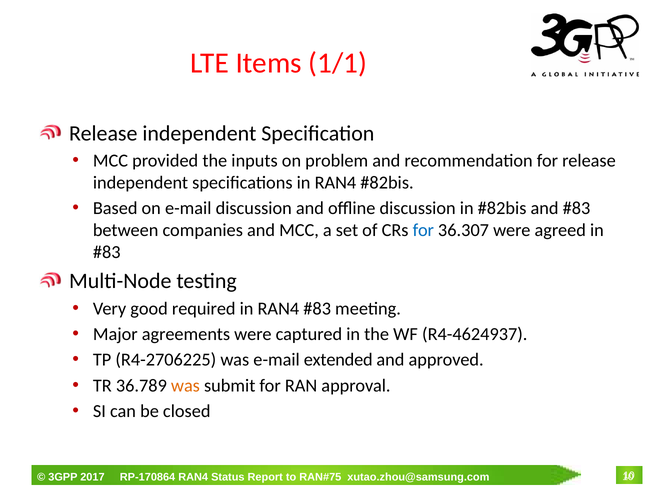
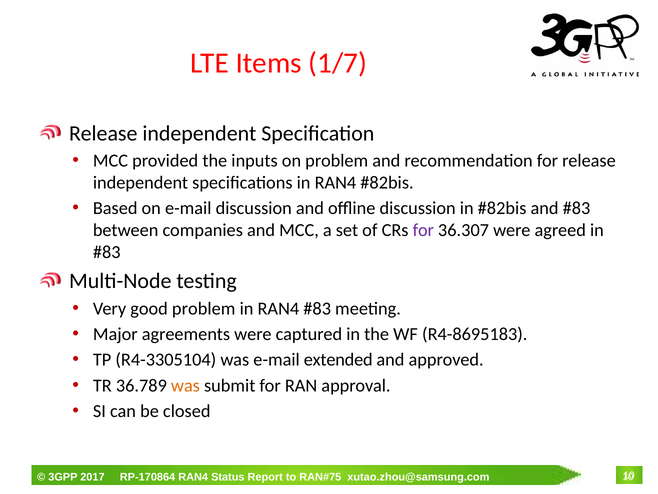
1/1: 1/1 -> 1/7
for at (423, 230) colour: blue -> purple
good required: required -> problem
R4-4624937: R4-4624937 -> R4-8695183
R4-2706225: R4-2706225 -> R4-3305104
